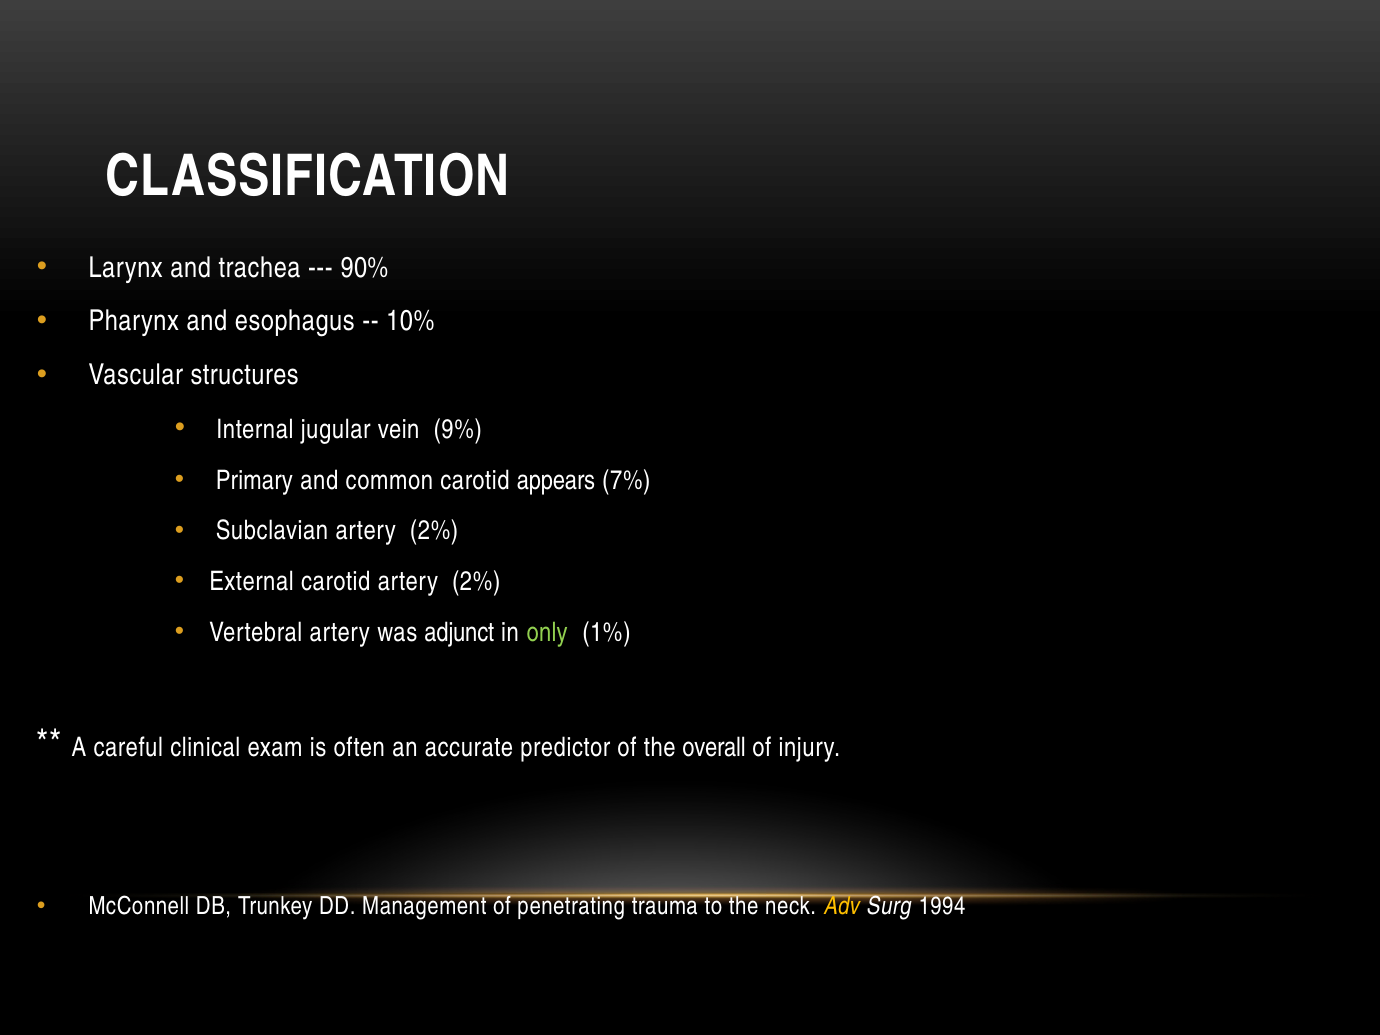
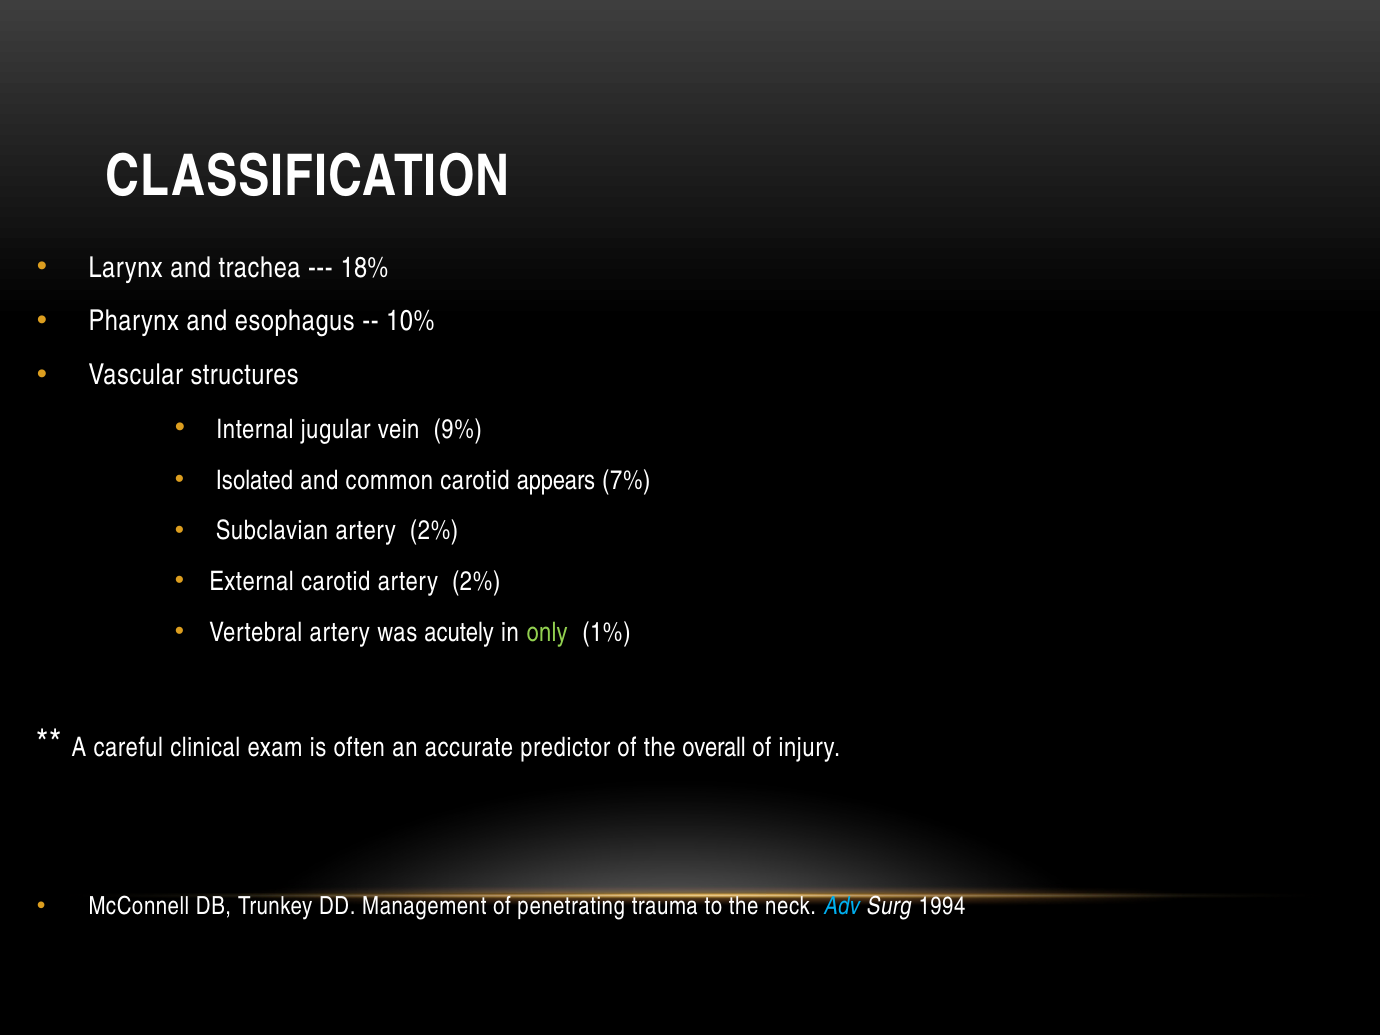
90%: 90% -> 18%
Primary: Primary -> Isolated
adjunct: adjunct -> acutely
Adv colour: yellow -> light blue
